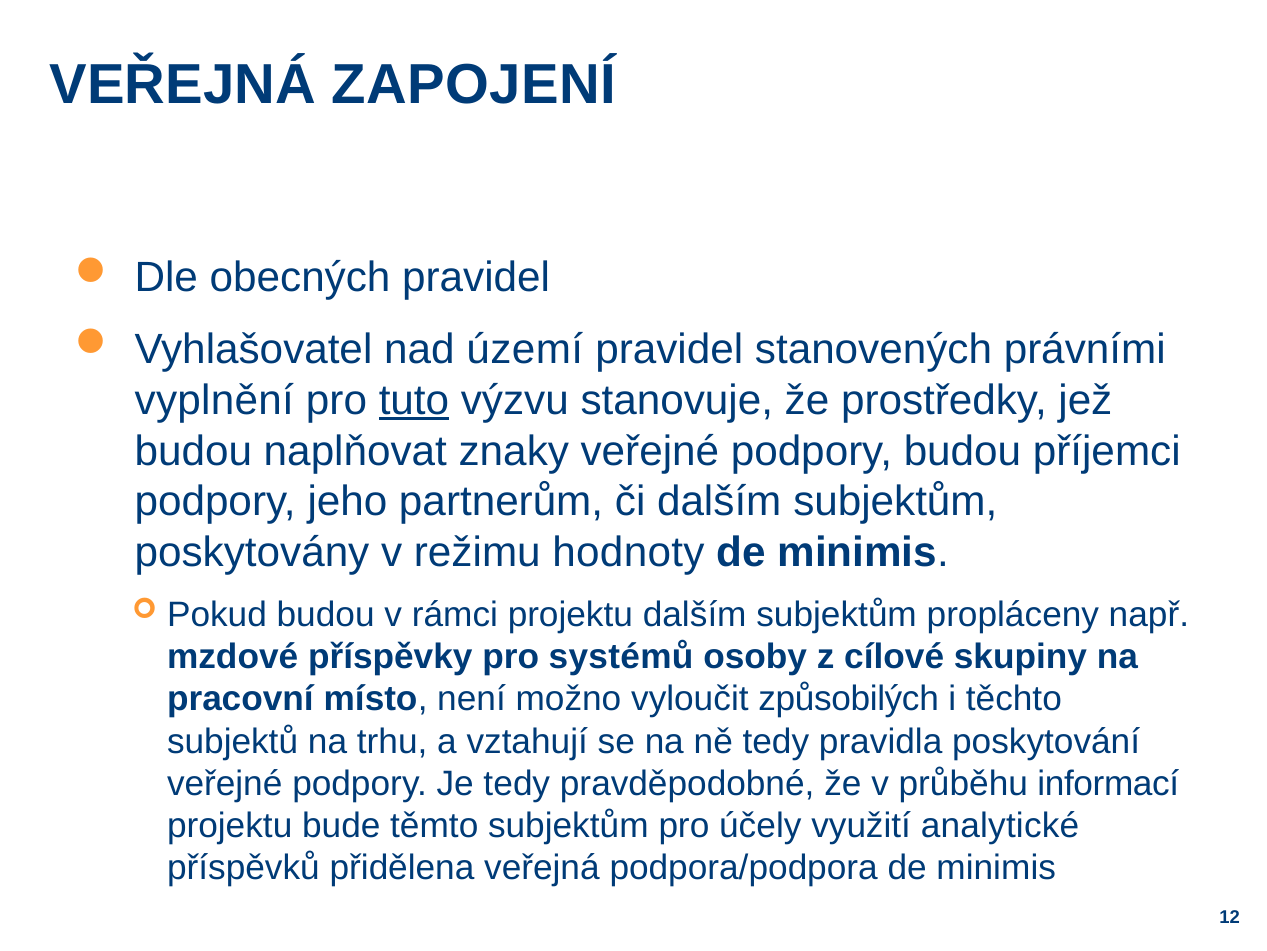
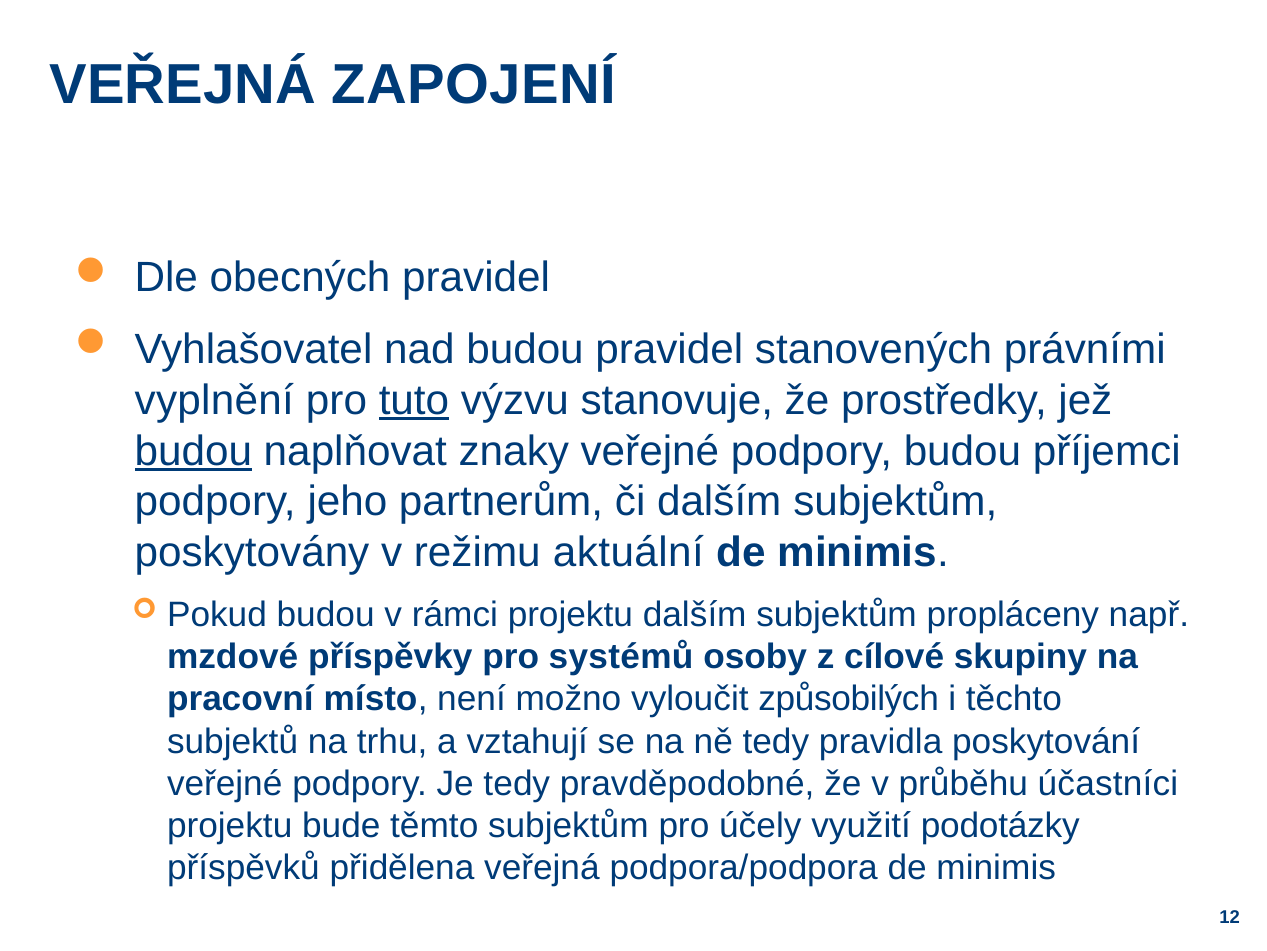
nad území: území -> budou
budou at (193, 451) underline: none -> present
hodnoty: hodnoty -> aktuální
informací: informací -> účastníci
analytické: analytické -> podotázky
